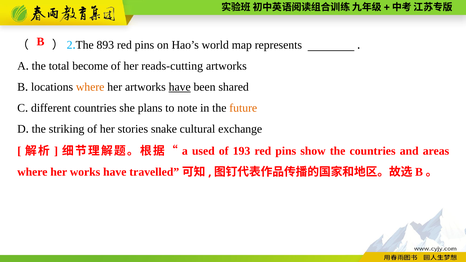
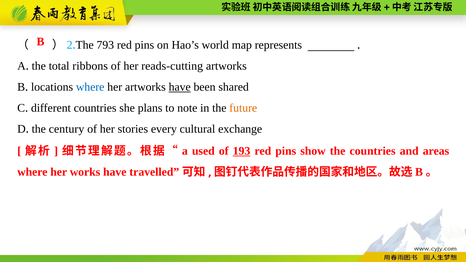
893: 893 -> 793
become: become -> ribbons
where at (90, 87) colour: orange -> blue
striking: striking -> century
snake: snake -> every
193 underline: none -> present
